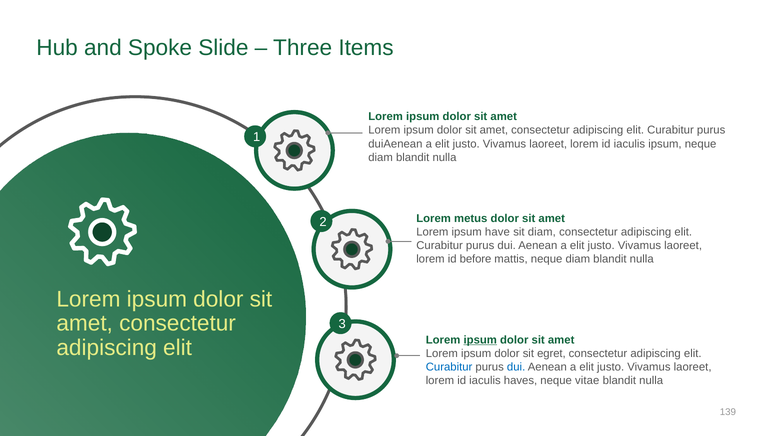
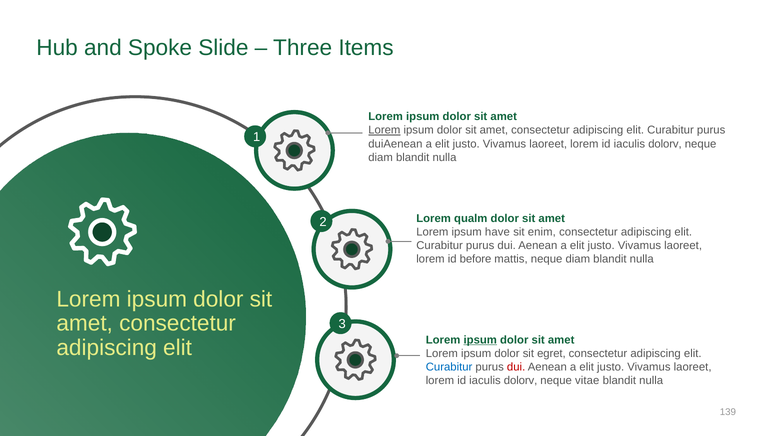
Lorem at (384, 130) underline: none -> present
ipsum at (665, 144): ipsum -> dolorv
metus: metus -> qualm
sit diam: diam -> enim
dui at (516, 367) colour: blue -> red
haves at (521, 381): haves -> dolorv
